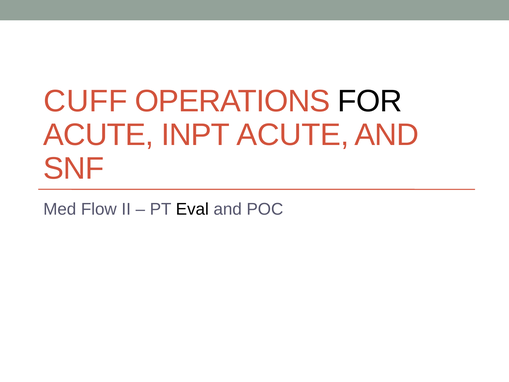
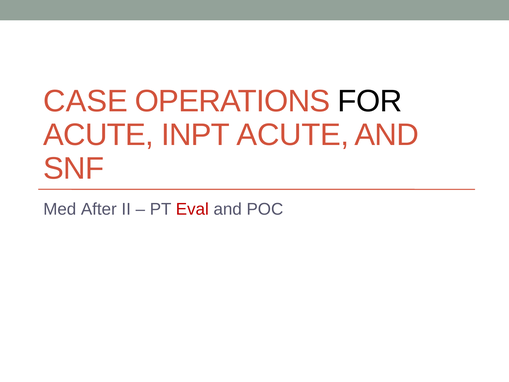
CUFF: CUFF -> CASE
Flow: Flow -> After
Eval colour: black -> red
